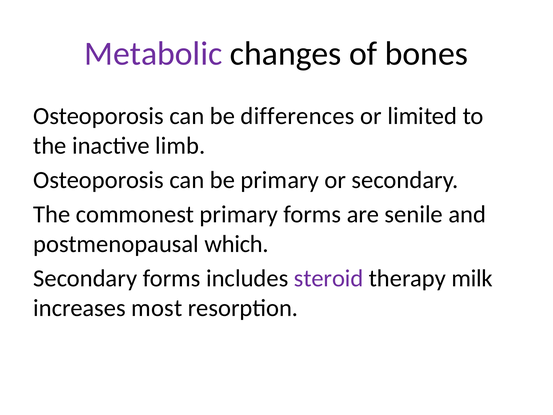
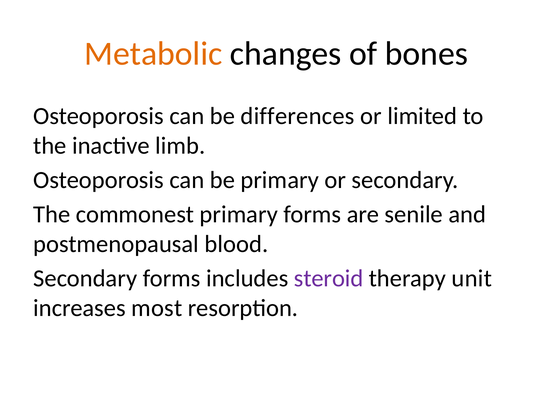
Metabolic colour: purple -> orange
which: which -> blood
milk: milk -> unit
